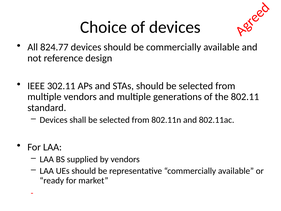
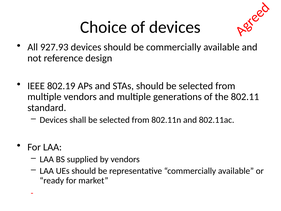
824.77: 824.77 -> 927.93
302.11: 302.11 -> 802.19
